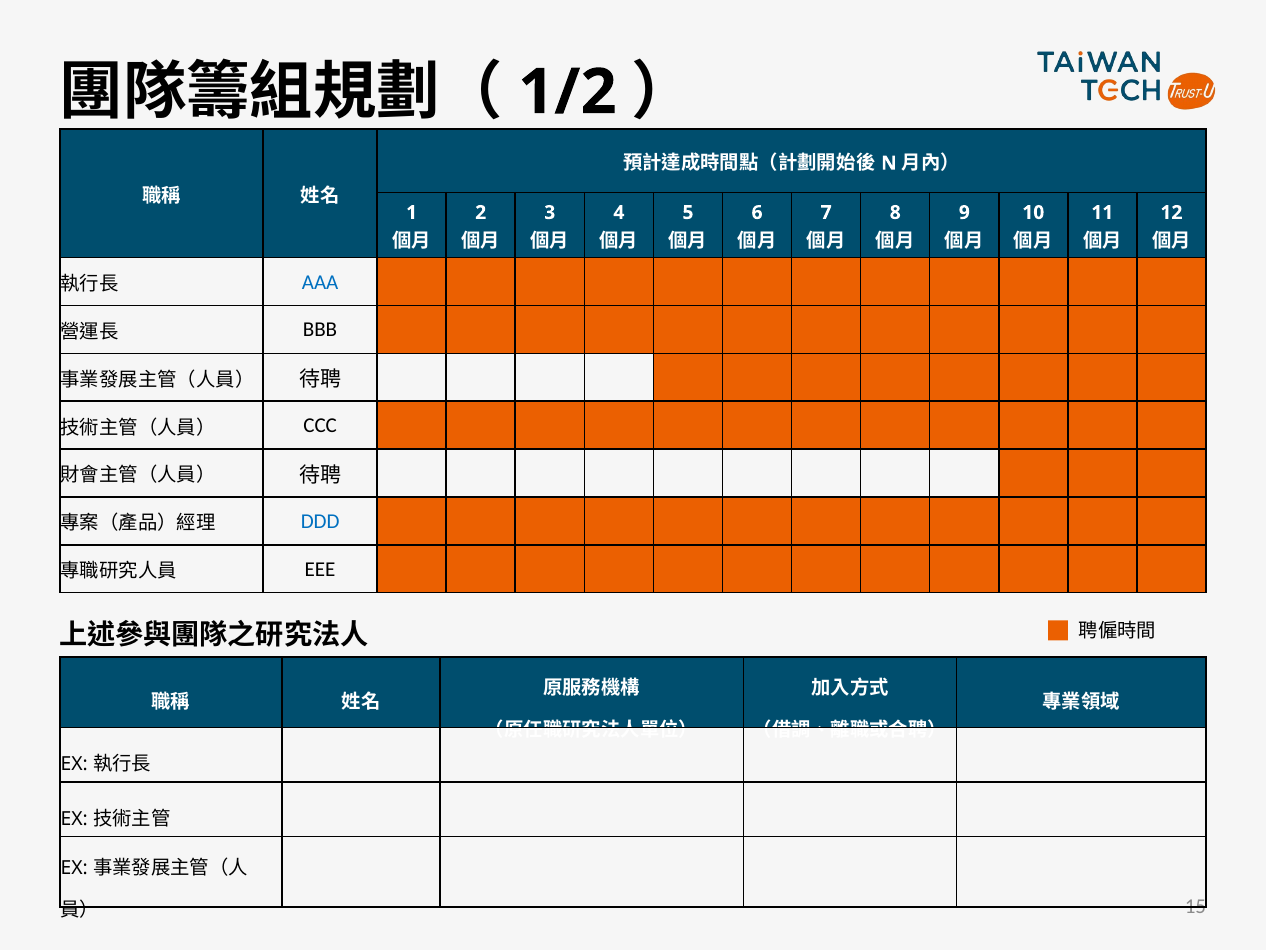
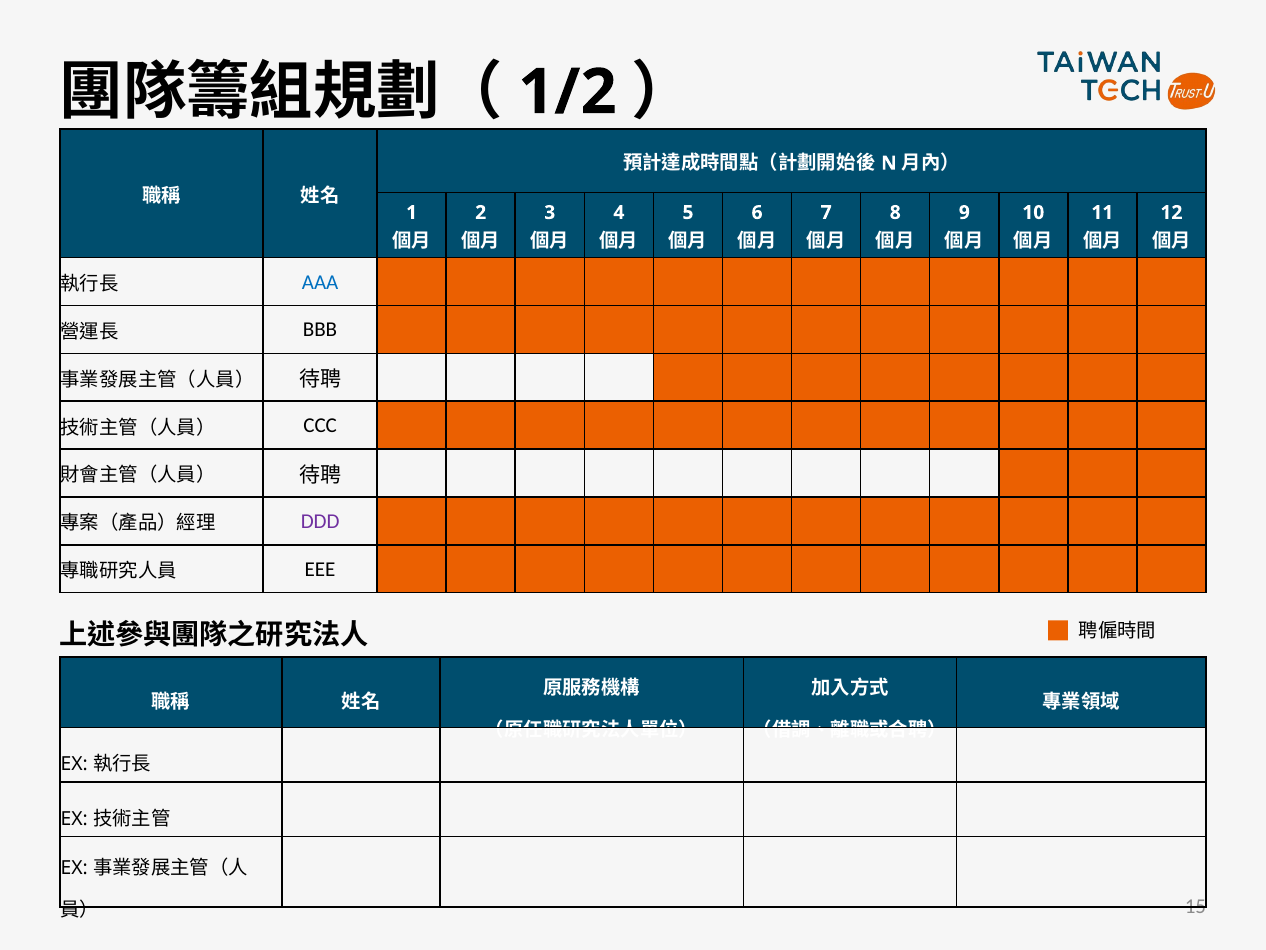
DDD colour: blue -> purple
